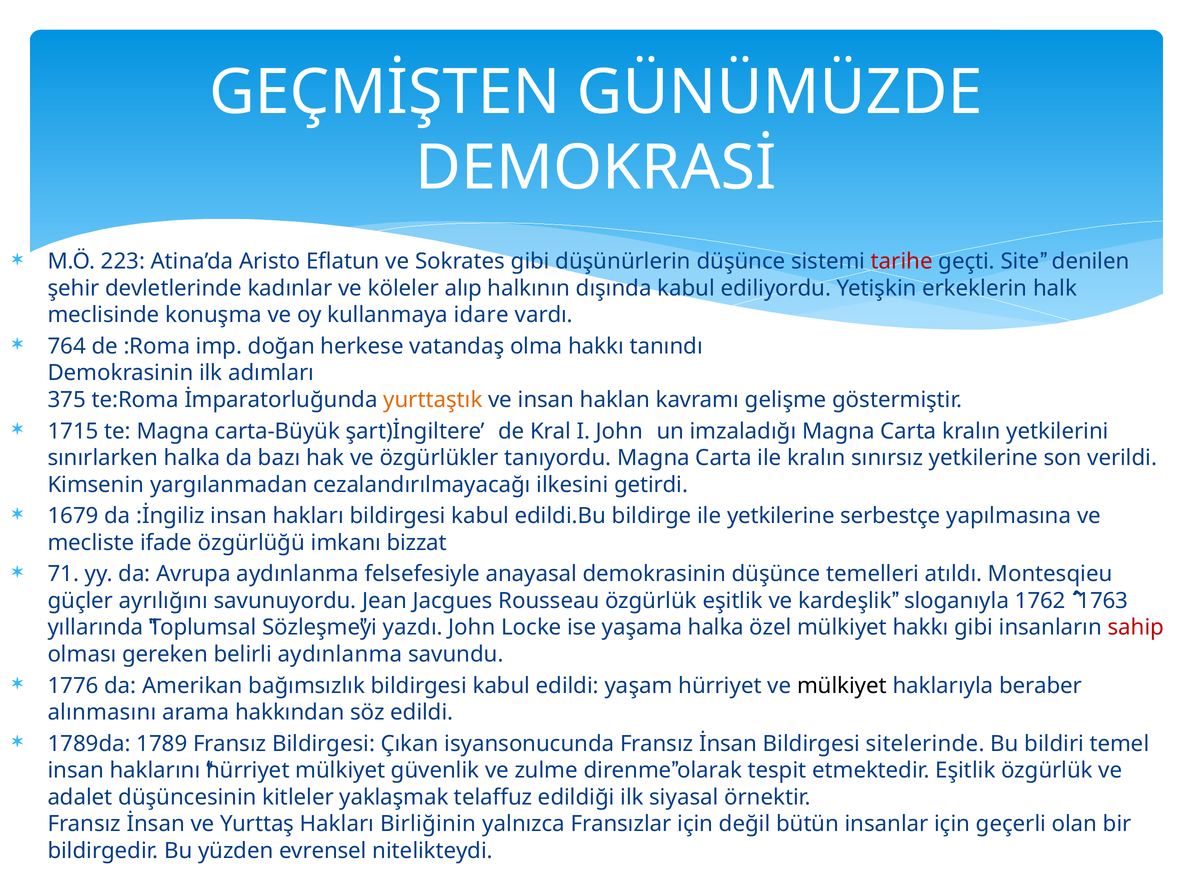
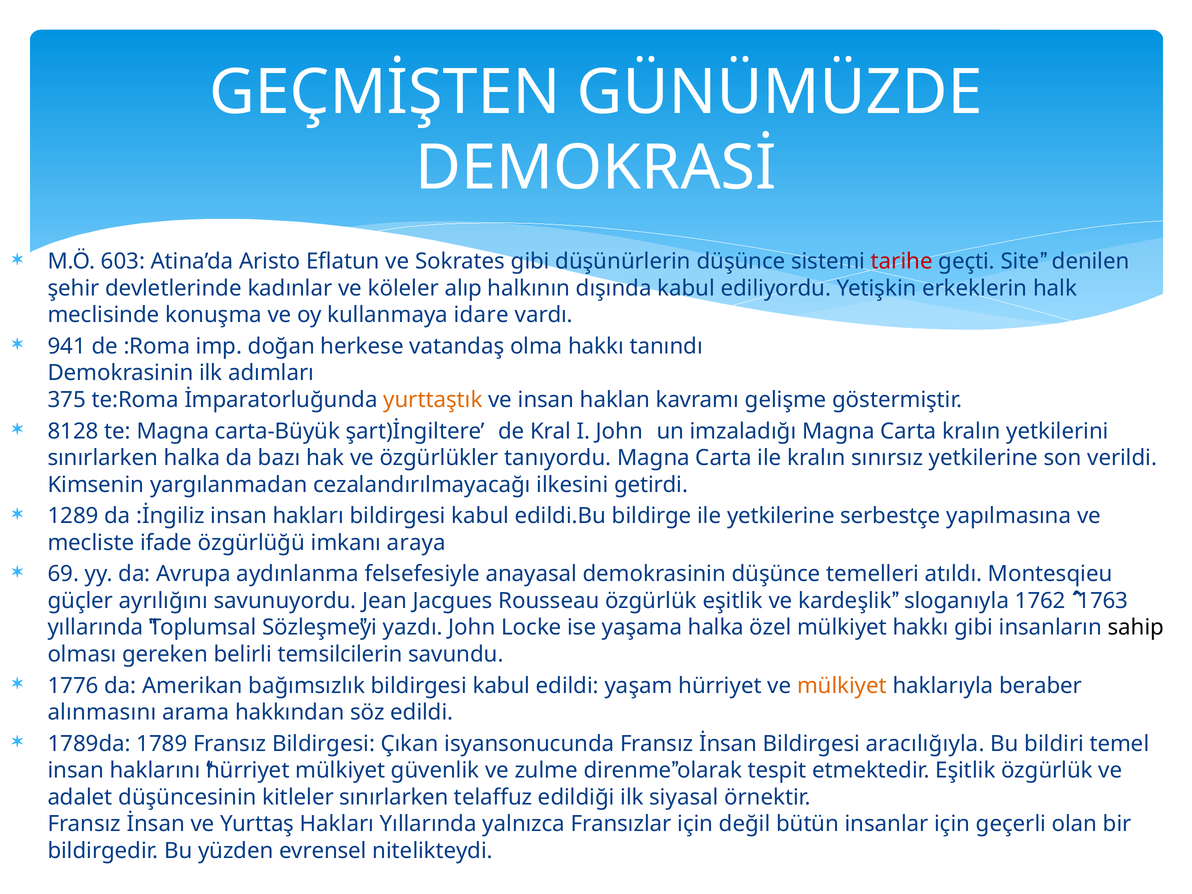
223: 223 -> 603
764: 764 -> 941
1715: 1715 -> 8128
1679: 1679 -> 1289
bizzat: bizzat -> araya
71: 71 -> 69
sahip colour: red -> black
belirli aydınlanma: aydınlanma -> temsilcilerin
mülkiyet at (842, 686) colour: black -> orange
sitelerinde: sitelerinde -> aracılığıyla
kitleler yaklaşmak: yaklaşmak -> sınırlarken
Hakları Birliğinin: Birliğinin -> Yıllarında
